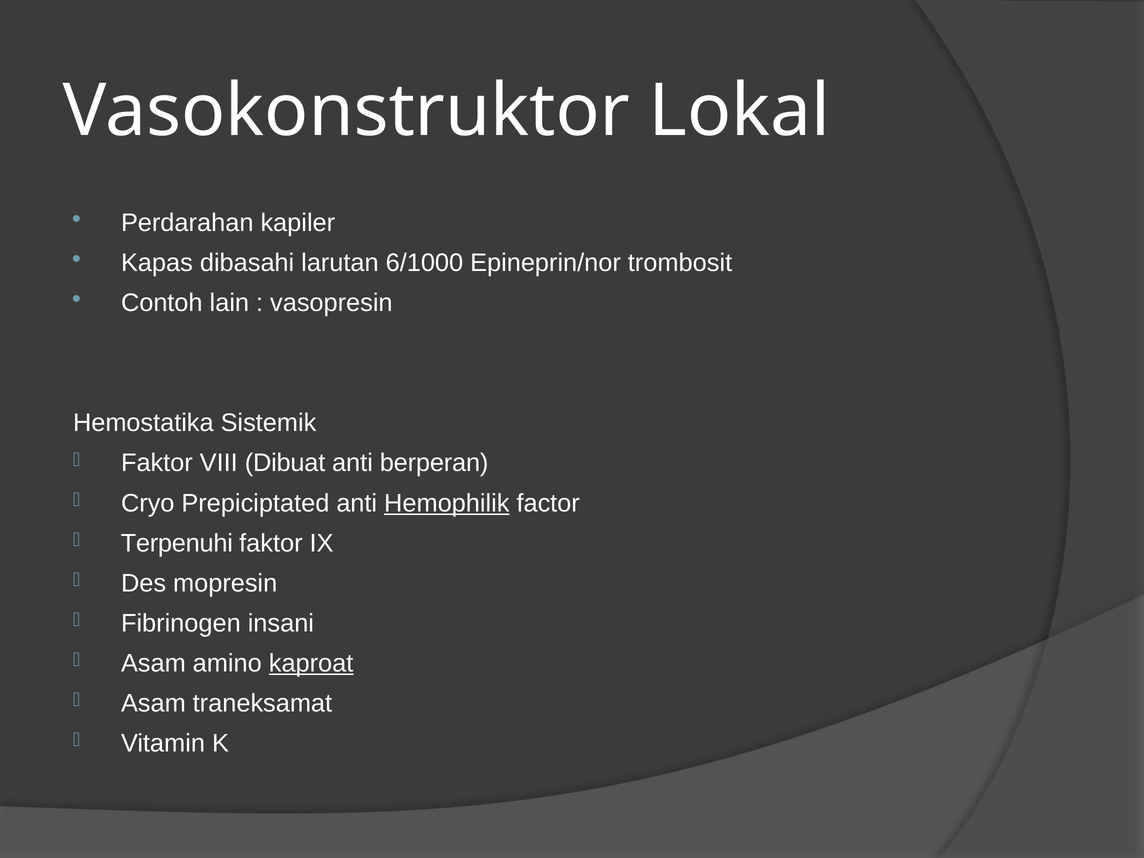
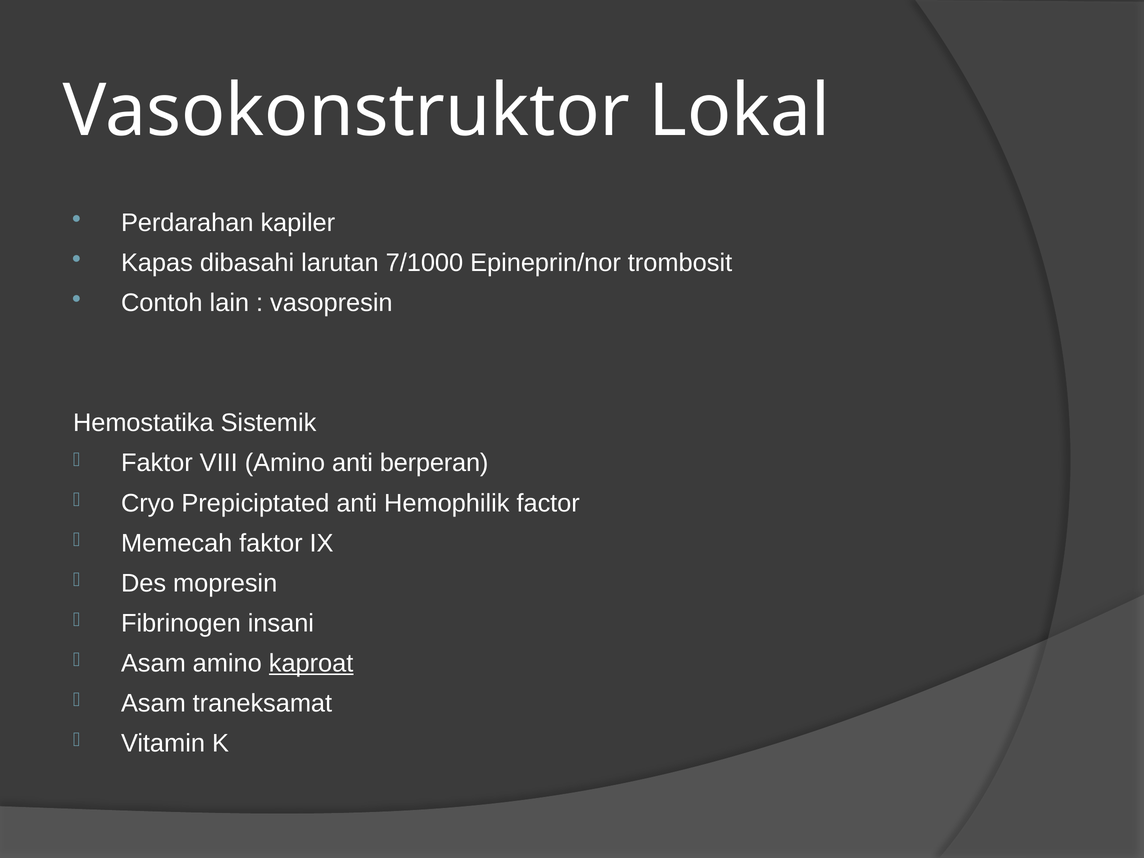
6/1000: 6/1000 -> 7/1000
VIII Dibuat: Dibuat -> Amino
Hemophilik underline: present -> none
Terpenuhi: Terpenuhi -> Memecah
